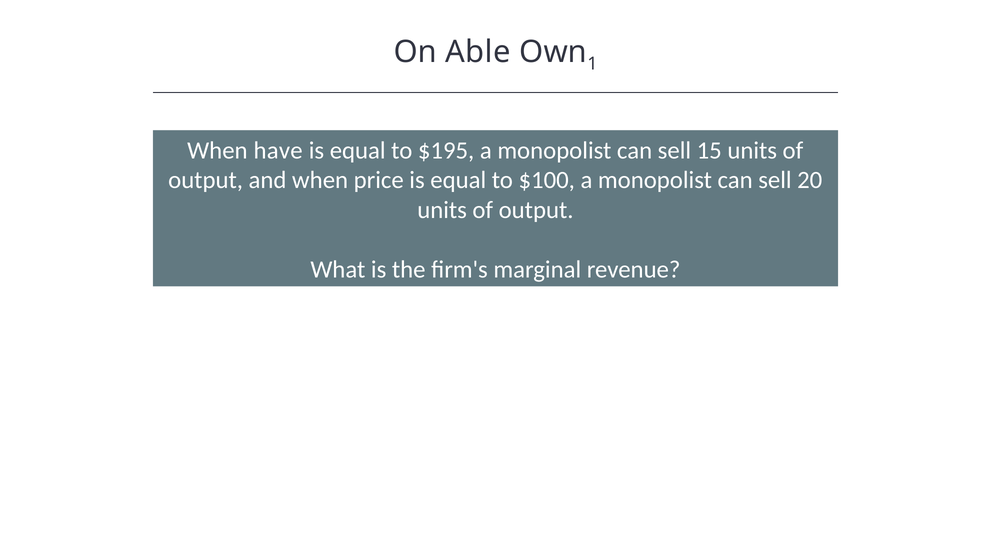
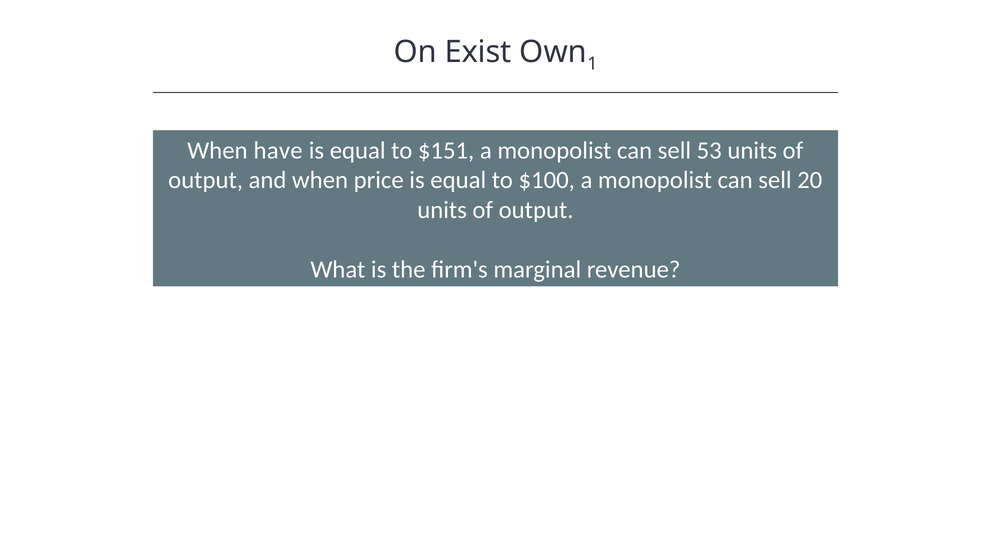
Able: Able -> Exist
$195: $195 -> $151
15: 15 -> 53
